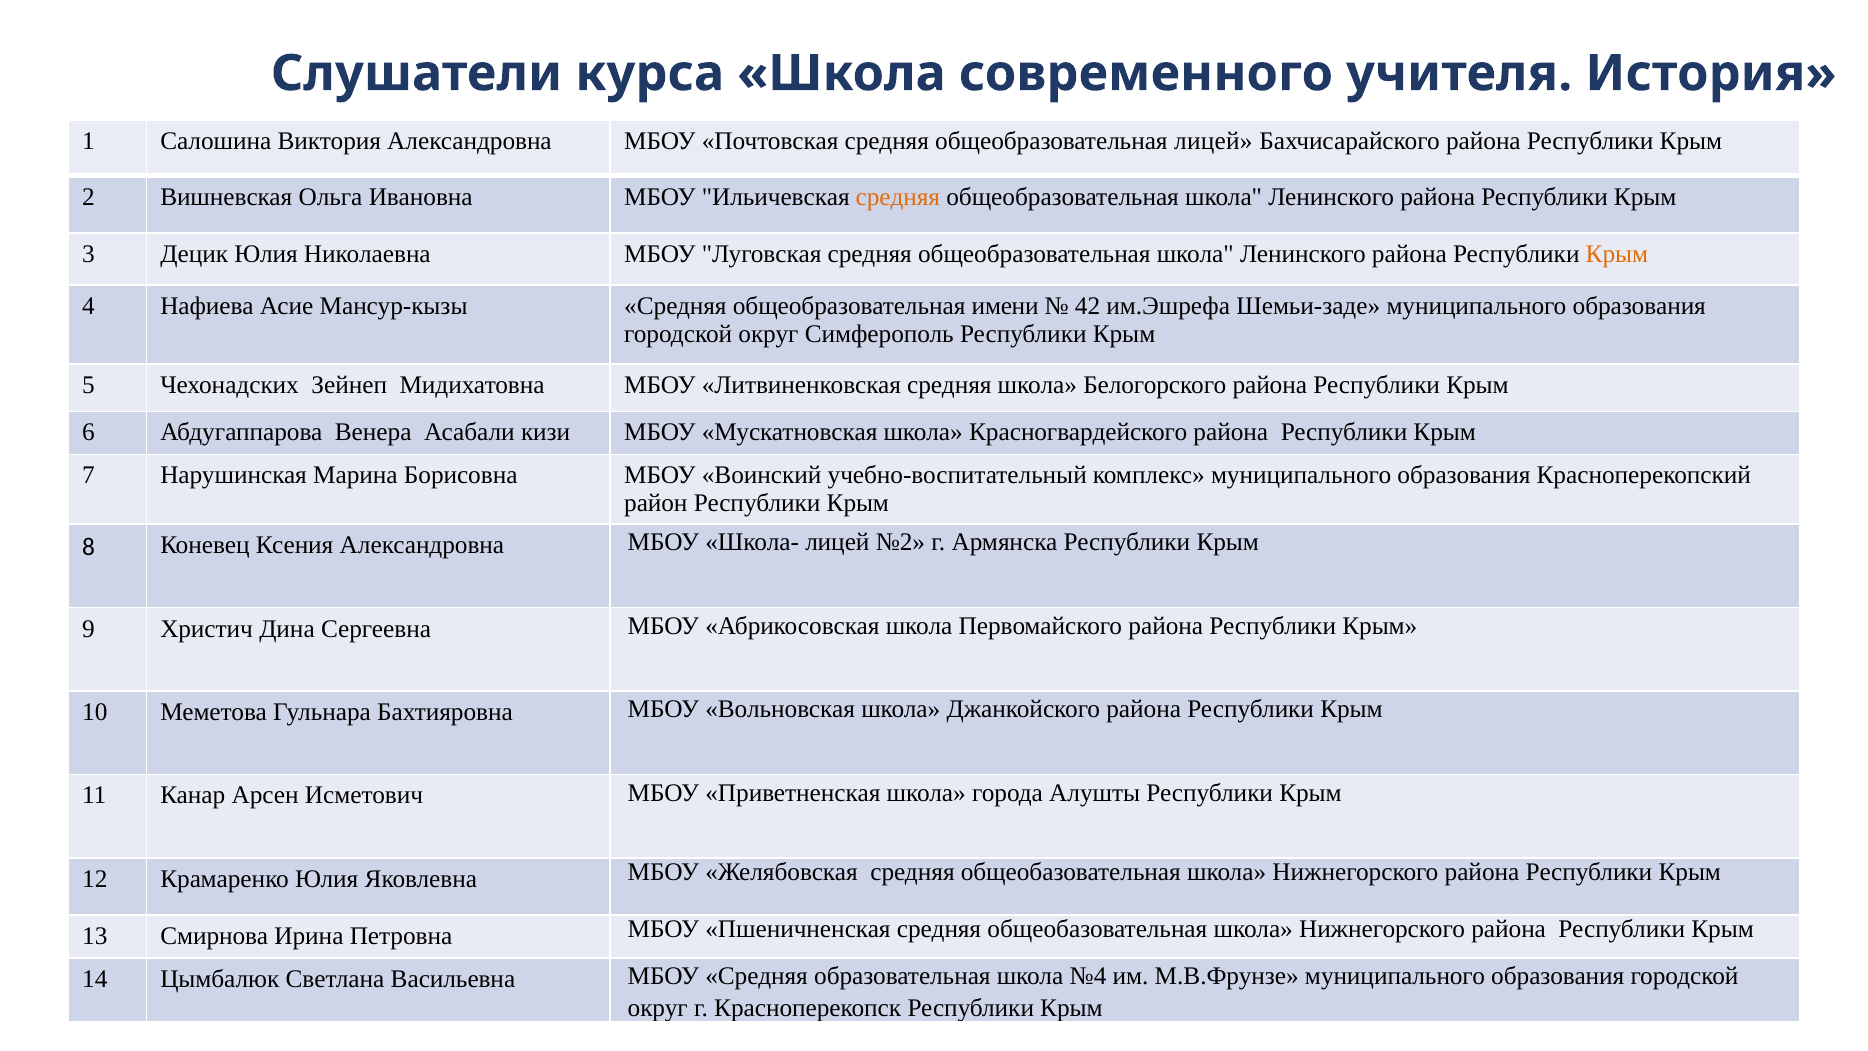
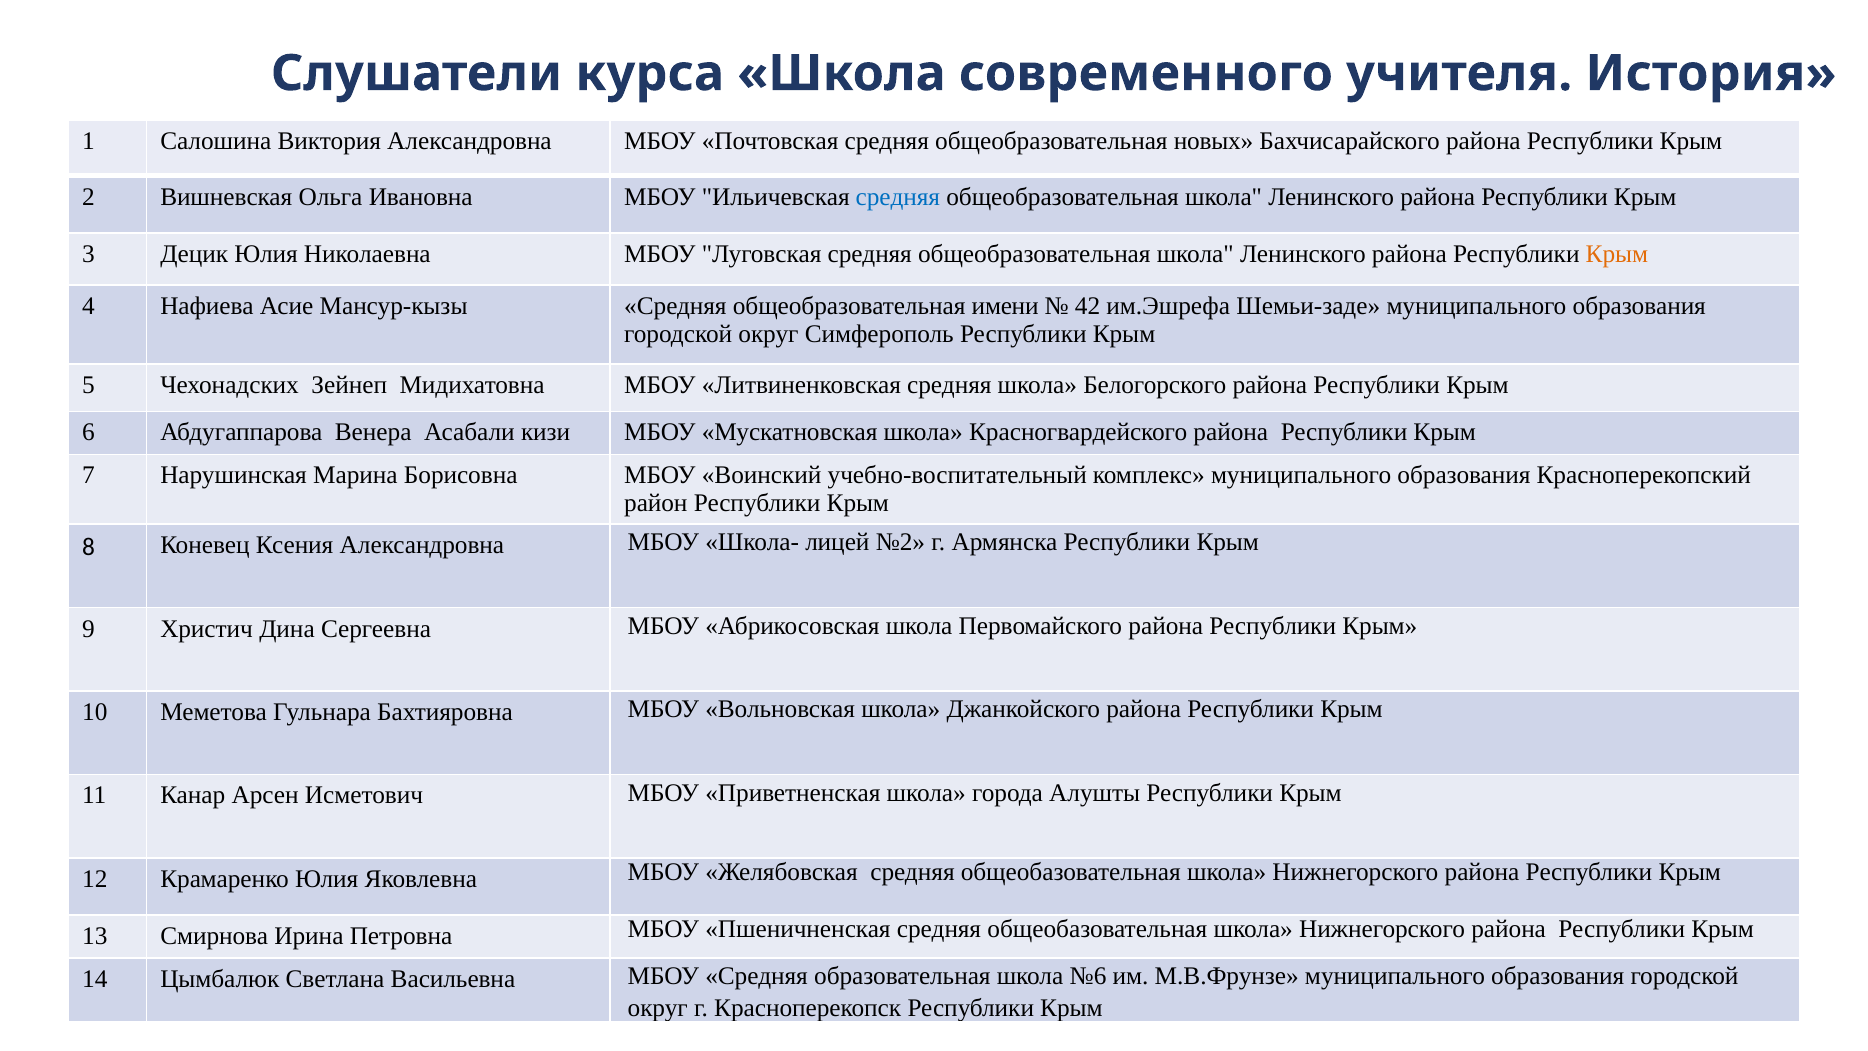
общеобразовательная лицей: лицей -> новых
средняя at (898, 197) colour: orange -> blue
№4: №4 -> №6
